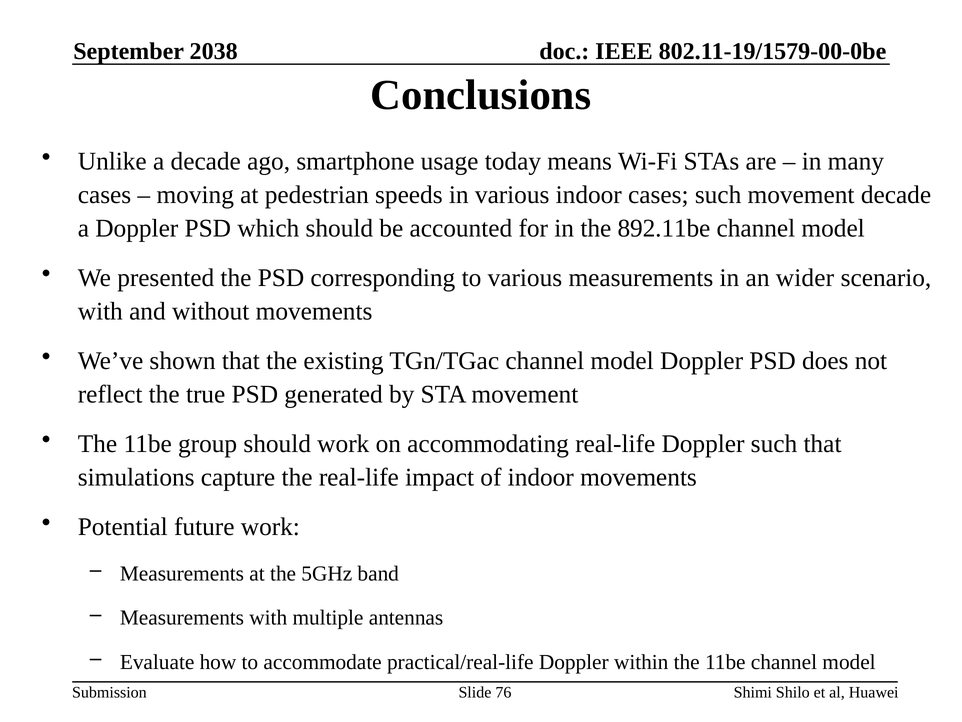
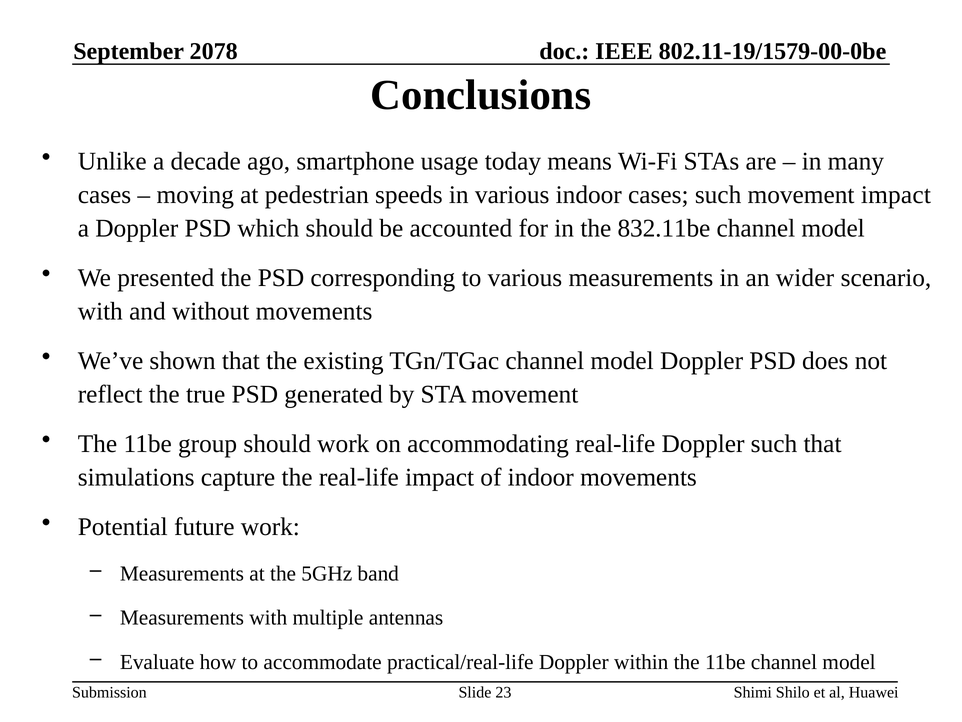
2038: 2038 -> 2078
movement decade: decade -> impact
892.11be: 892.11be -> 832.11be
76: 76 -> 23
